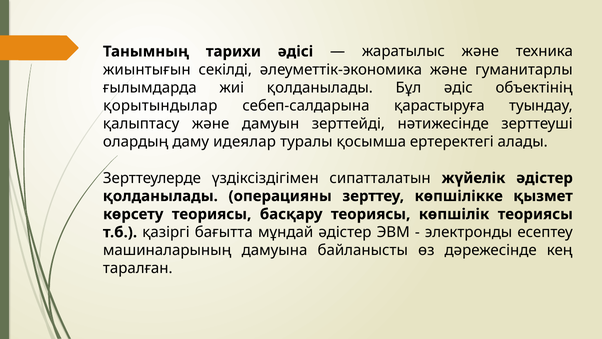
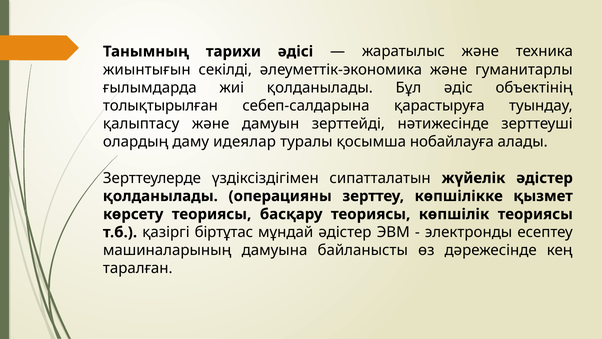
қорытындылар: қорытындылар -> толықтырылған
ертеректегі: ертеректегі -> нобайлауға
бағытта: бағытта -> біртұтас
